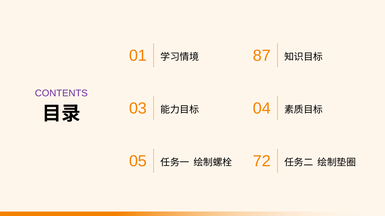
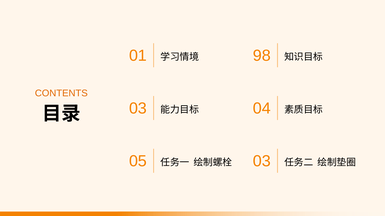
87: 87 -> 98
CONTENTS colour: purple -> orange
72 at (262, 162): 72 -> 03
